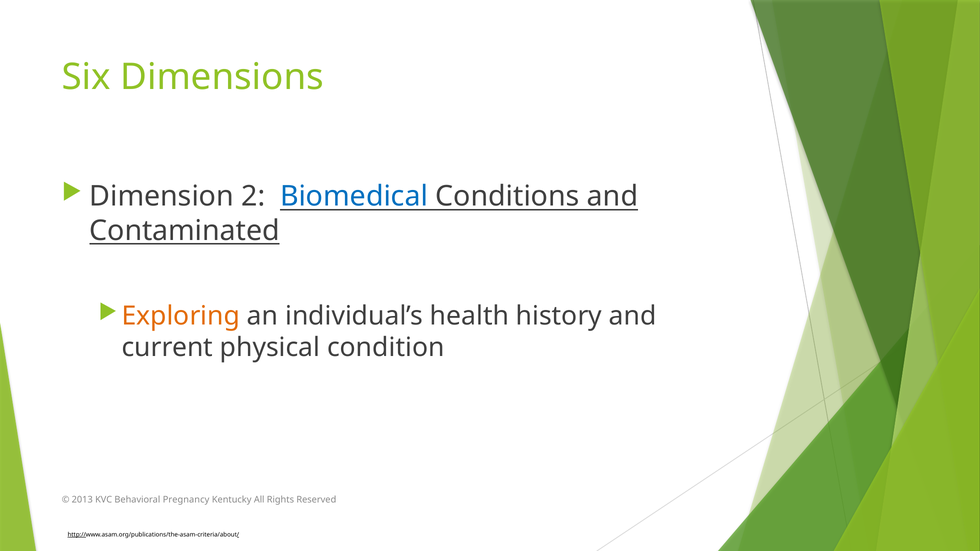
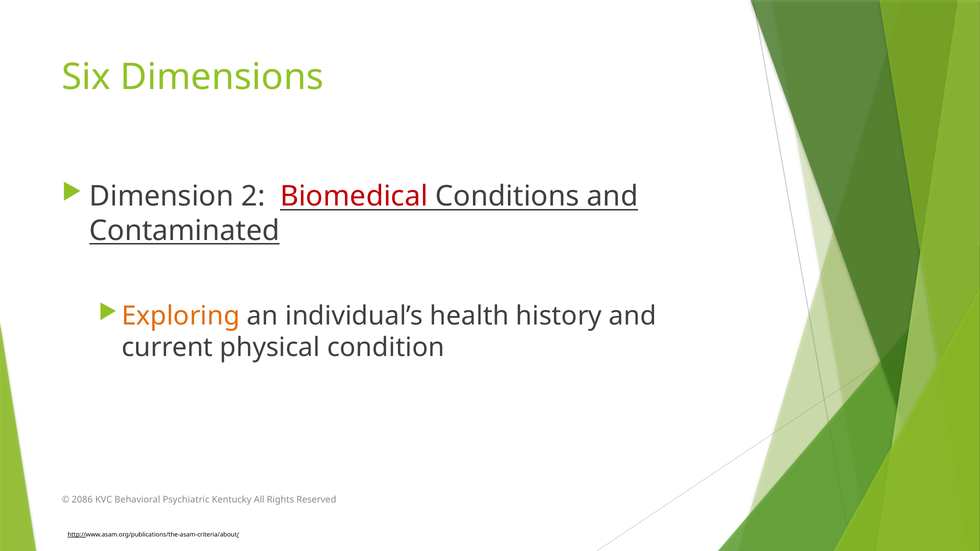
Biomedical colour: blue -> red
2013: 2013 -> 2086
Pregnancy: Pregnancy -> Psychiatric
